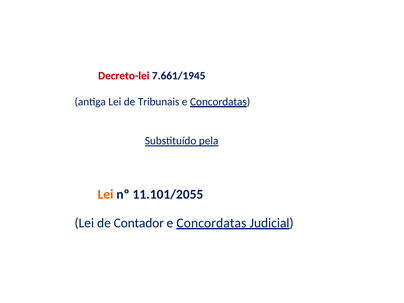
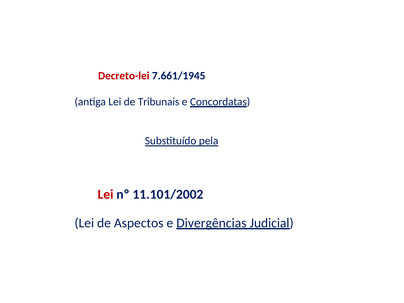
Lei at (106, 194) colour: orange -> red
11.101/2055: 11.101/2055 -> 11.101/2002
Contador: Contador -> Aspectos
Concordatas at (211, 223): Concordatas -> Divergências
